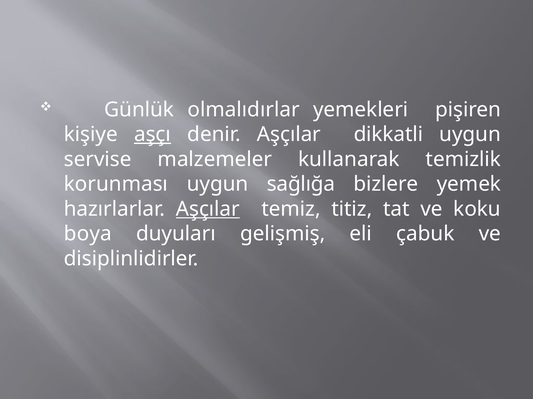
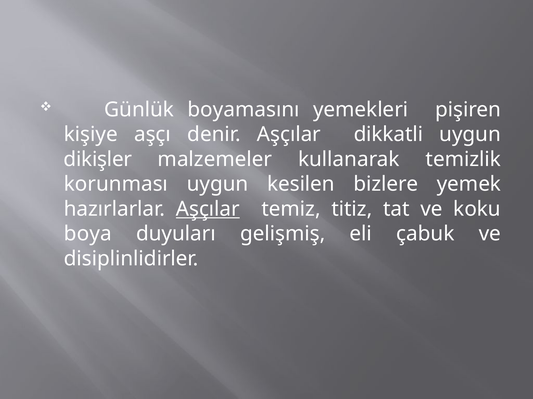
olmalıdırlar: olmalıdırlar -> boyamasını
aşçı underline: present -> none
servise: servise -> dikişler
sağlığa: sağlığa -> kesilen
